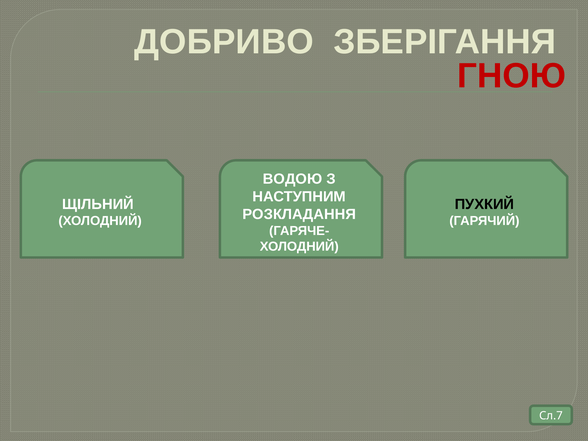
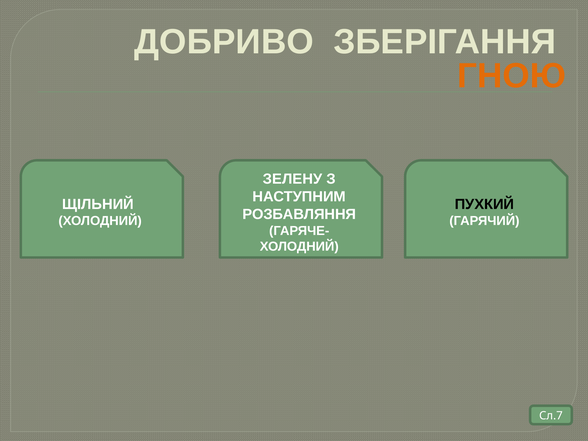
ГНОЮ colour: red -> orange
ВОДОЮ: ВОДОЮ -> ЗЕЛЕНУ
РОЗКЛАДАННЯ: РОЗКЛАДАННЯ -> РОЗБАВЛЯННЯ
